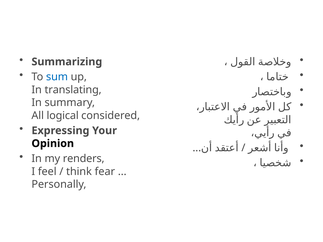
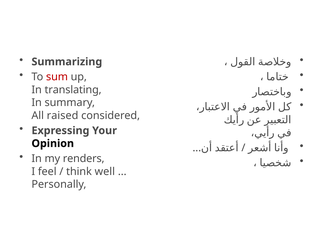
sum colour: blue -> red
logical: logical -> raised
fear: fear -> well
